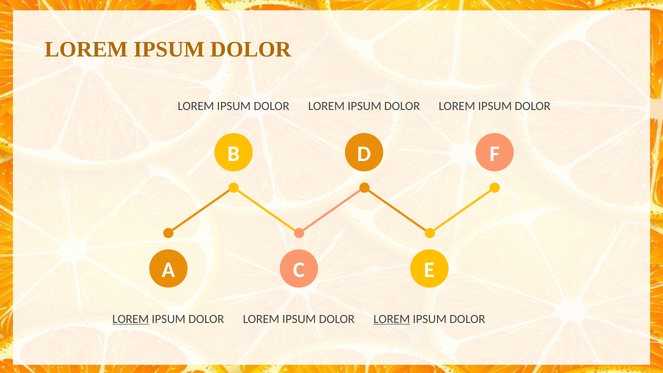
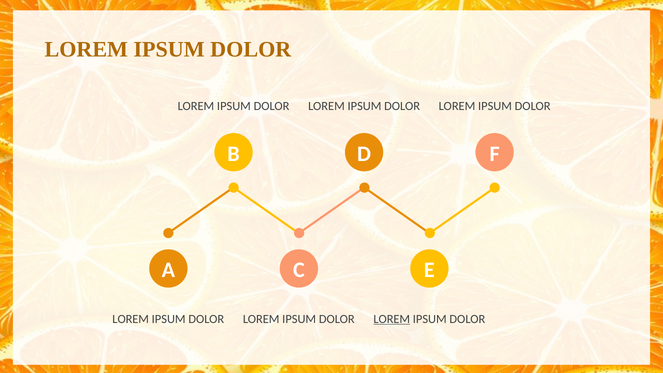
LOREM at (131, 319) underline: present -> none
